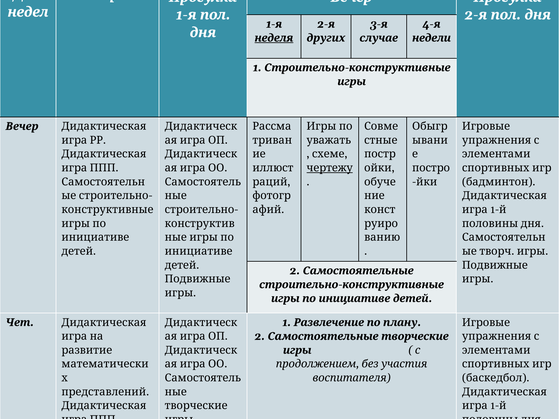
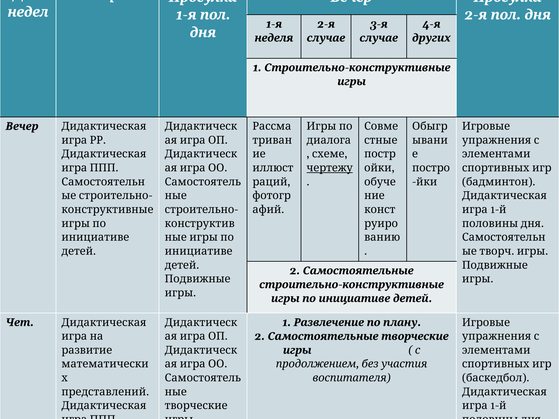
неделя underline: present -> none
других at (326, 38): других -> случае
недели: недели -> других
уважать: уважать -> диалога
